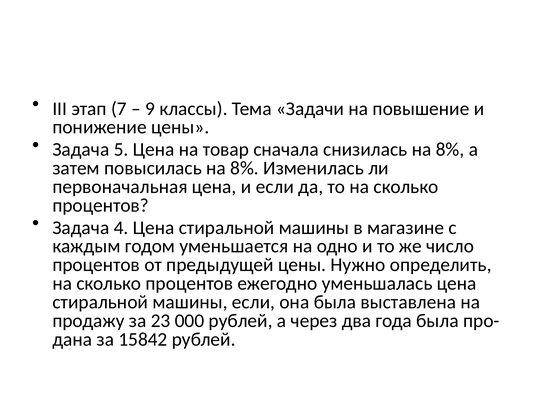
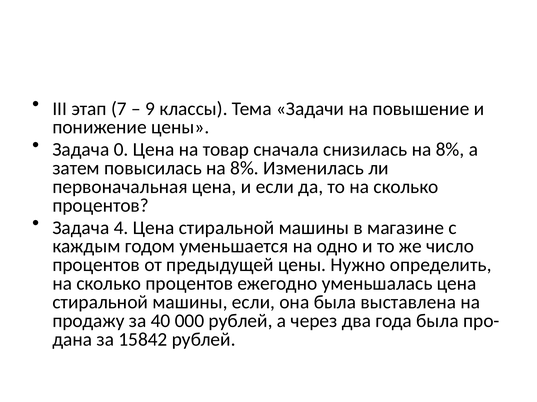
5: 5 -> 0
23: 23 -> 40
